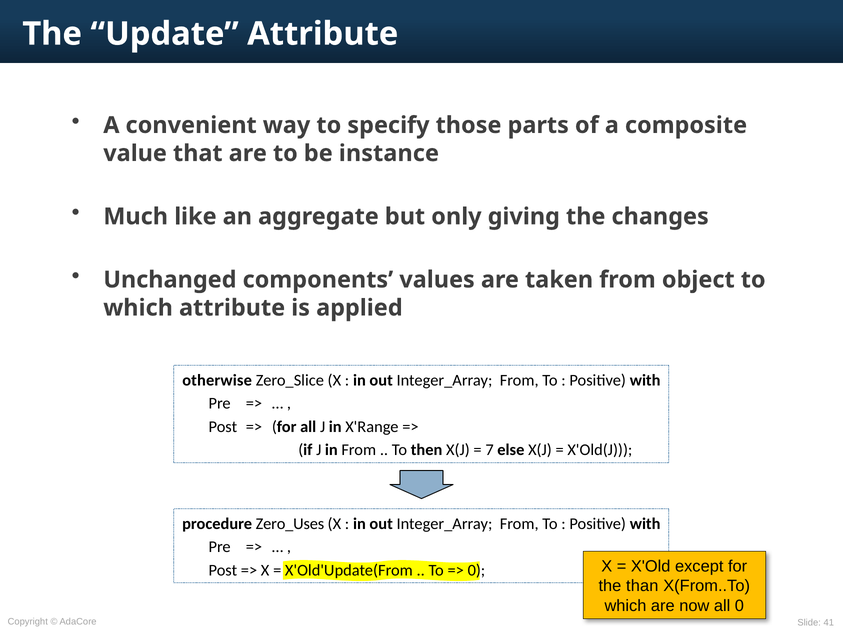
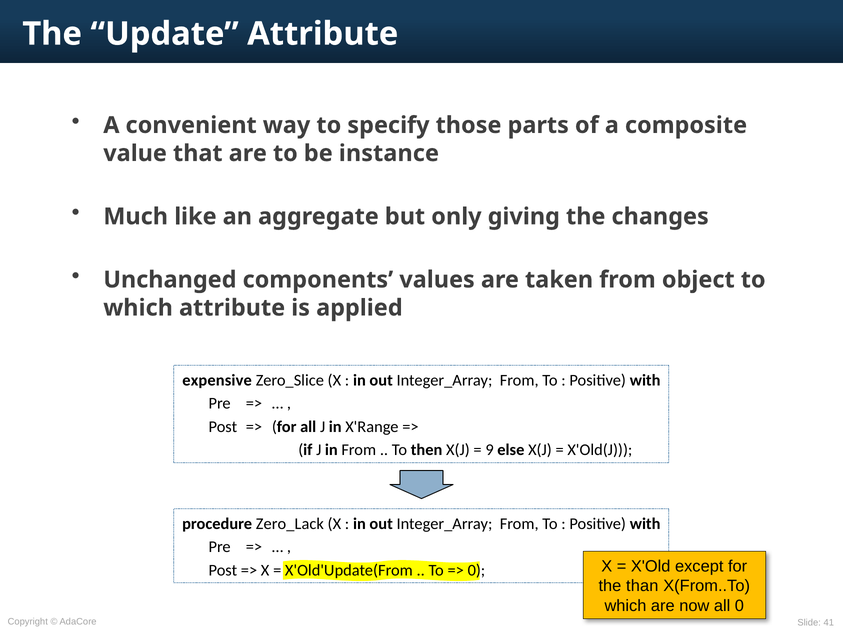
otherwise: otherwise -> expensive
7: 7 -> 9
Zero_Uses: Zero_Uses -> Zero_Lack
